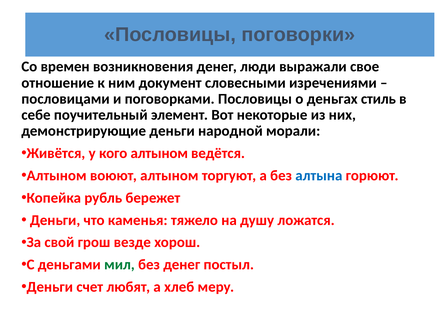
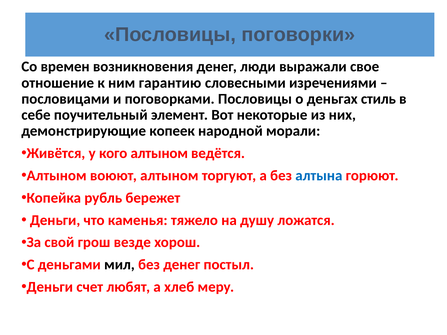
документ: документ -> гарантию
демонстрирующие деньги: деньги -> копеек
мил colour: green -> black
